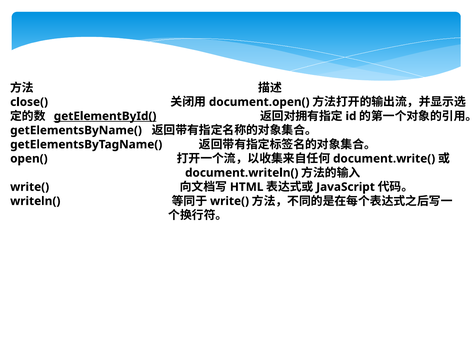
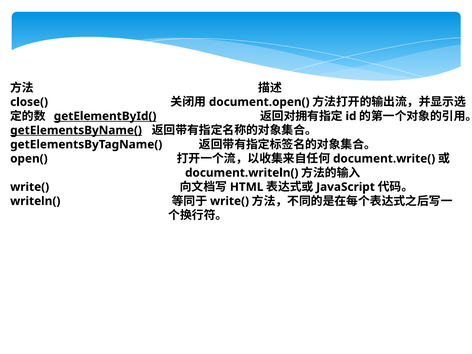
getElementsByName( underline: none -> present
